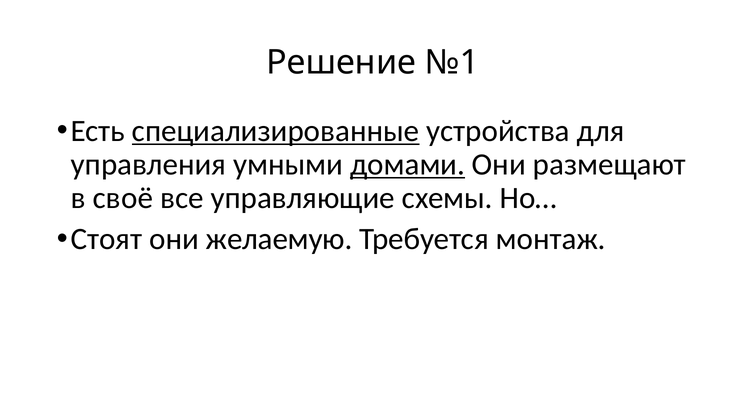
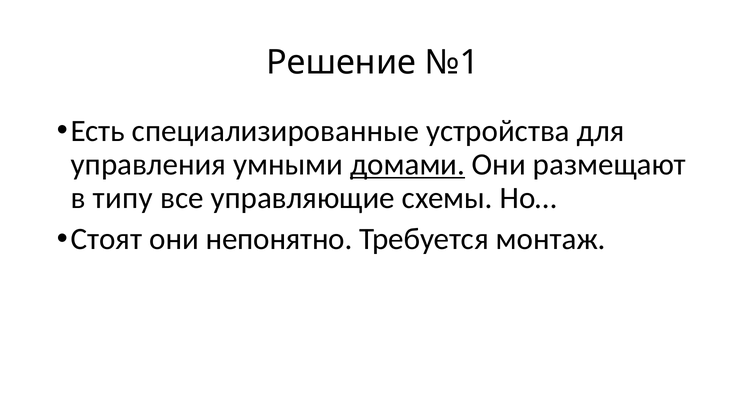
специализированные underline: present -> none
своё: своё -> типу
желаемую: желаемую -> непонятно
